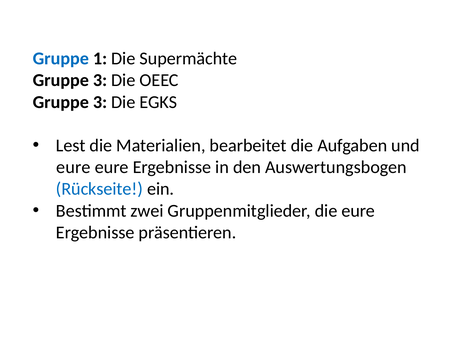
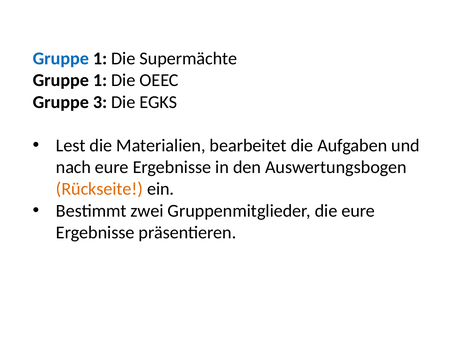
3 at (100, 80): 3 -> 1
eure at (73, 168): eure -> nach
Rückseite colour: blue -> orange
